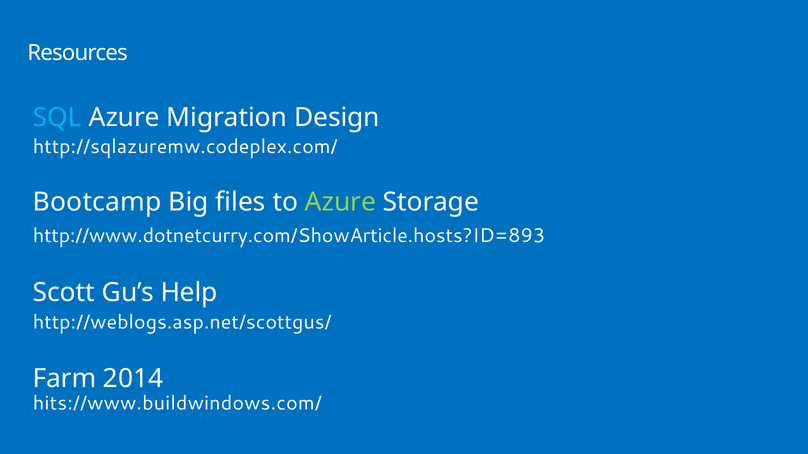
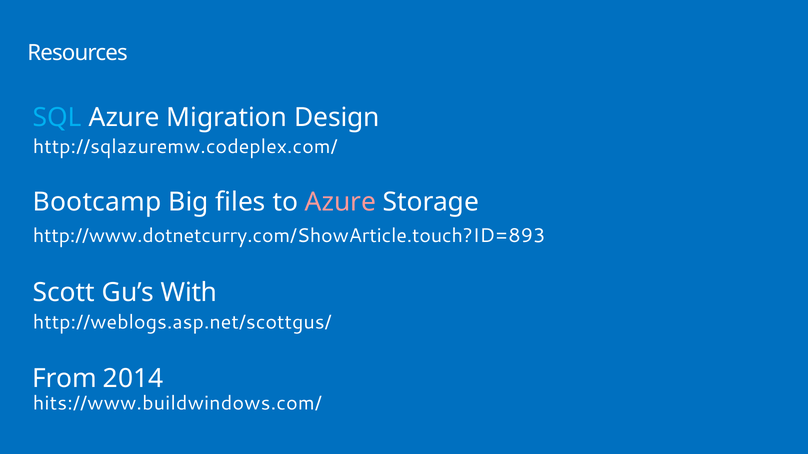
Azure at (340, 202) colour: light green -> pink
http://www.dotnetcurry.com/ShowArticle.hosts?ID=893: http://www.dotnetcurry.com/ShowArticle.hosts?ID=893 -> http://www.dotnetcurry.com/ShowArticle.touch?ID=893
Help: Help -> With
Farm: Farm -> From
